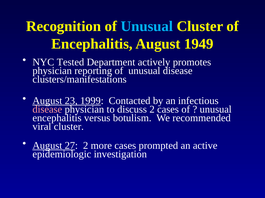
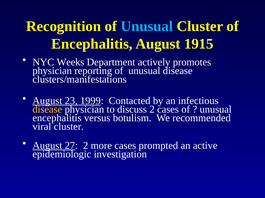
1949: 1949 -> 1915
Tested: Tested -> Weeks
disease at (47, 110) colour: pink -> yellow
